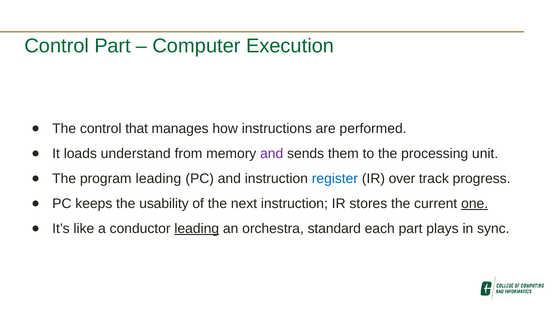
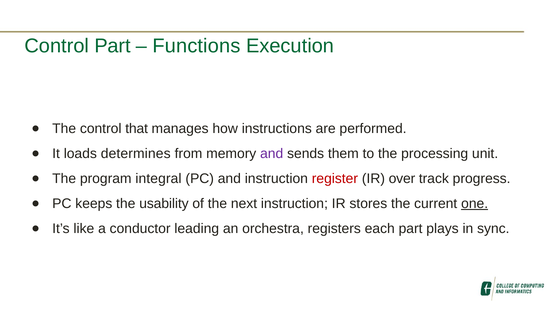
Computer: Computer -> Functions
understand: understand -> determines
program leading: leading -> integral
register colour: blue -> red
leading at (197, 229) underline: present -> none
standard: standard -> registers
